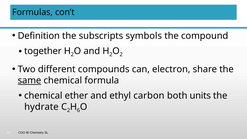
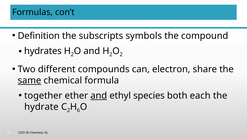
together: together -> hydrates
chemical at (43, 96): chemical -> together
and at (99, 96) underline: none -> present
carbon: carbon -> species
units: units -> each
